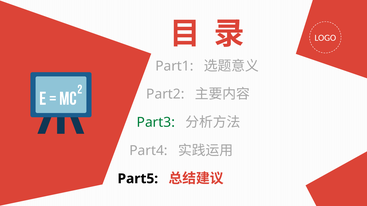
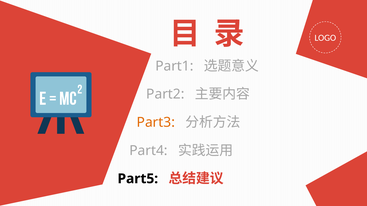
Part3 colour: green -> orange
